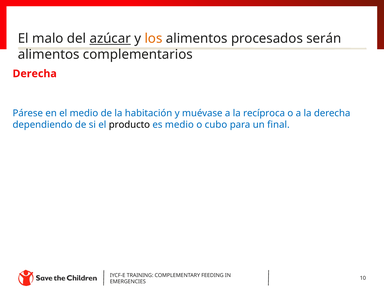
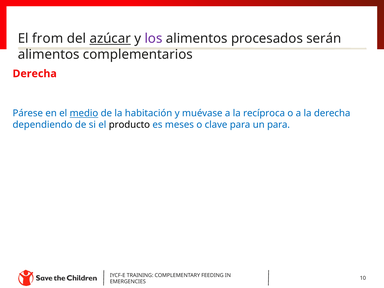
malo: malo -> from
los colour: orange -> purple
medio at (84, 113) underline: none -> present
es medio: medio -> meses
cubo: cubo -> clave
un final: final -> para
